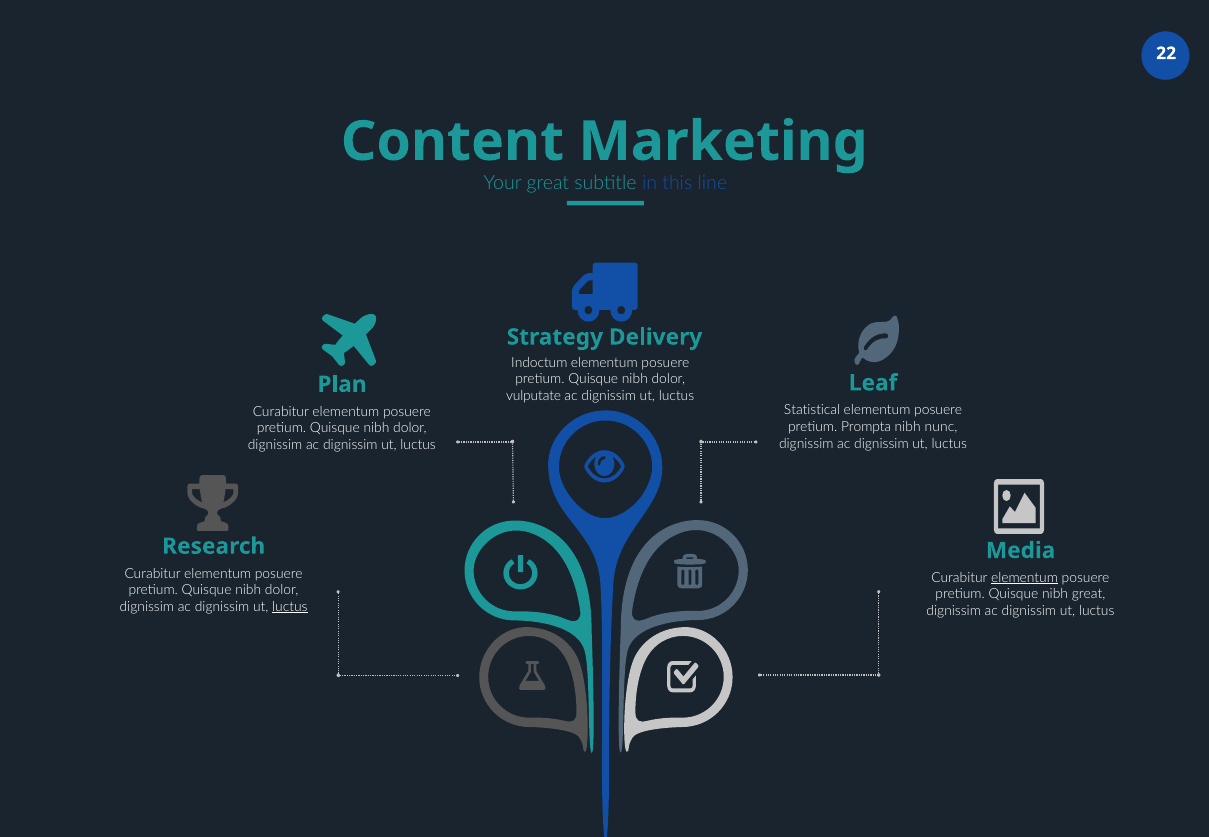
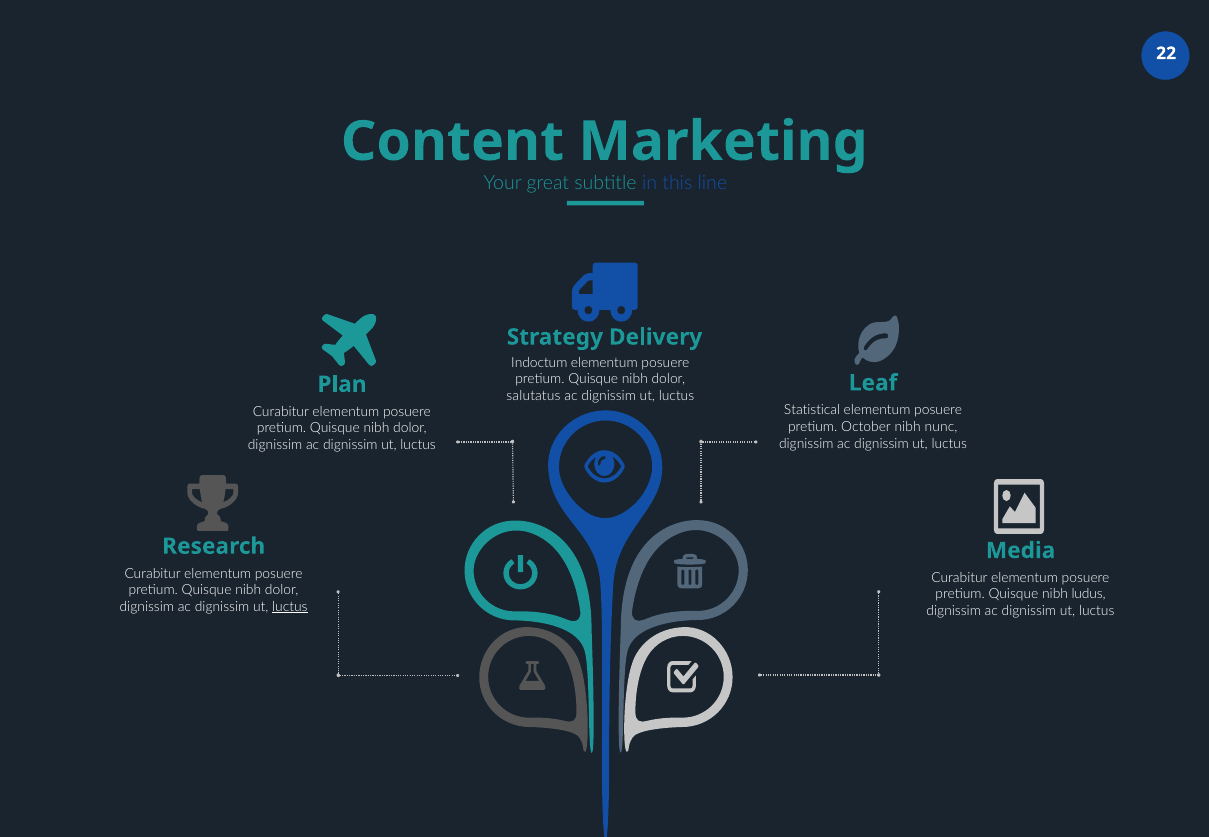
vulputate: vulputate -> salutatus
Prompta: Prompta -> October
elementum at (1025, 578) underline: present -> none
nibh great: great -> ludus
